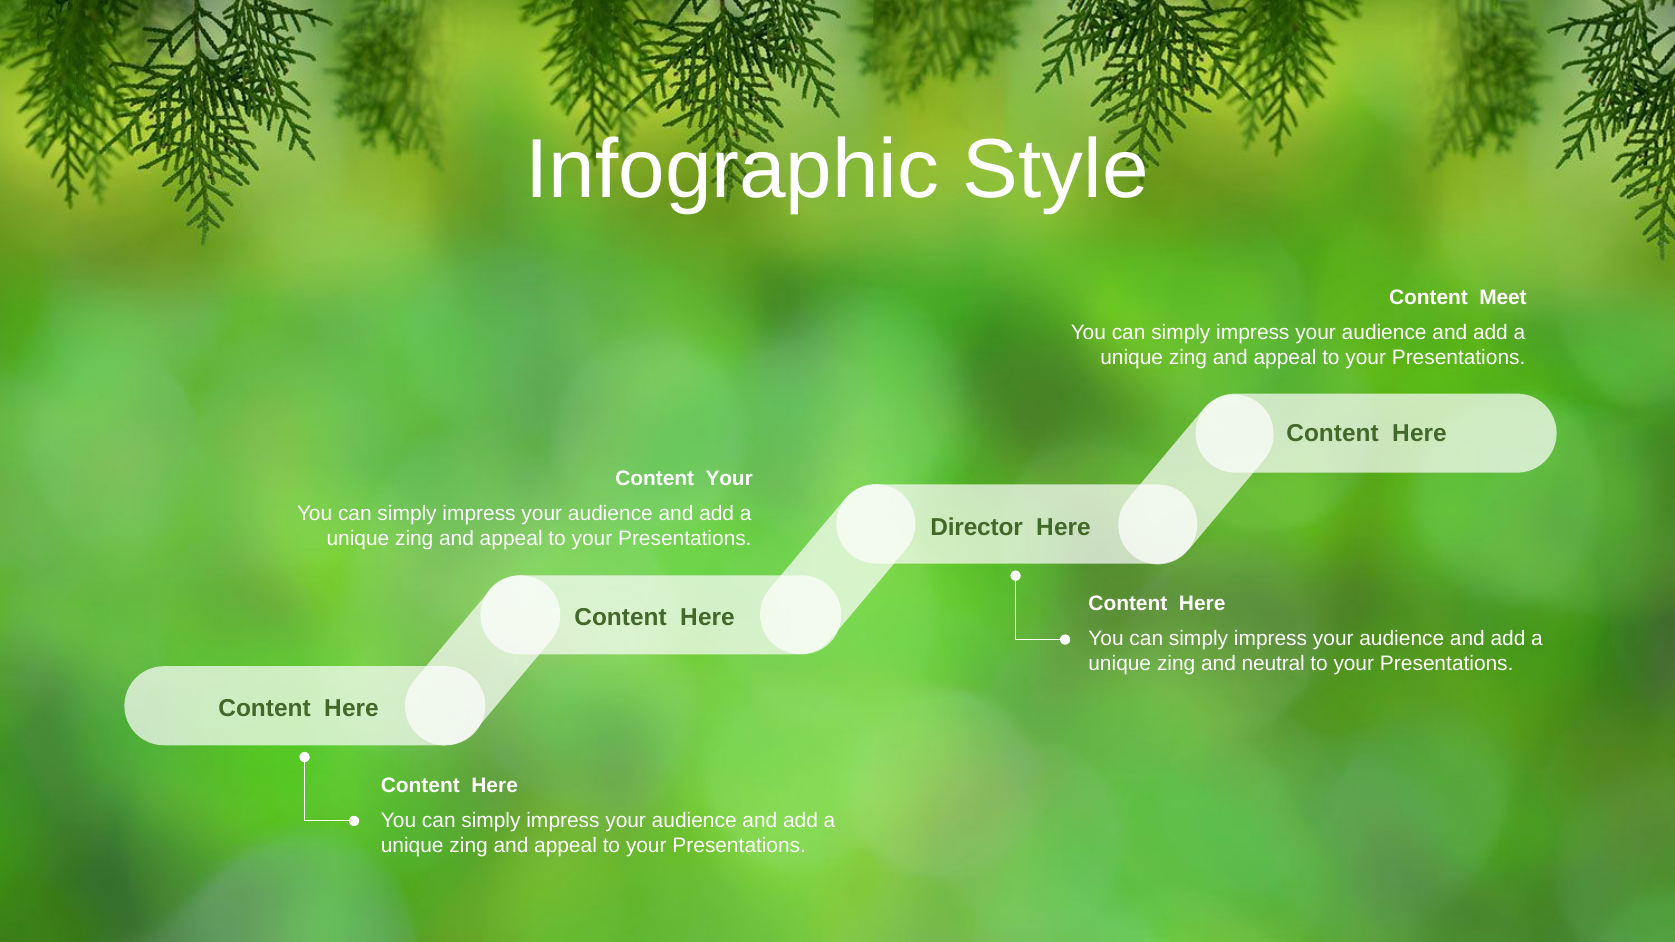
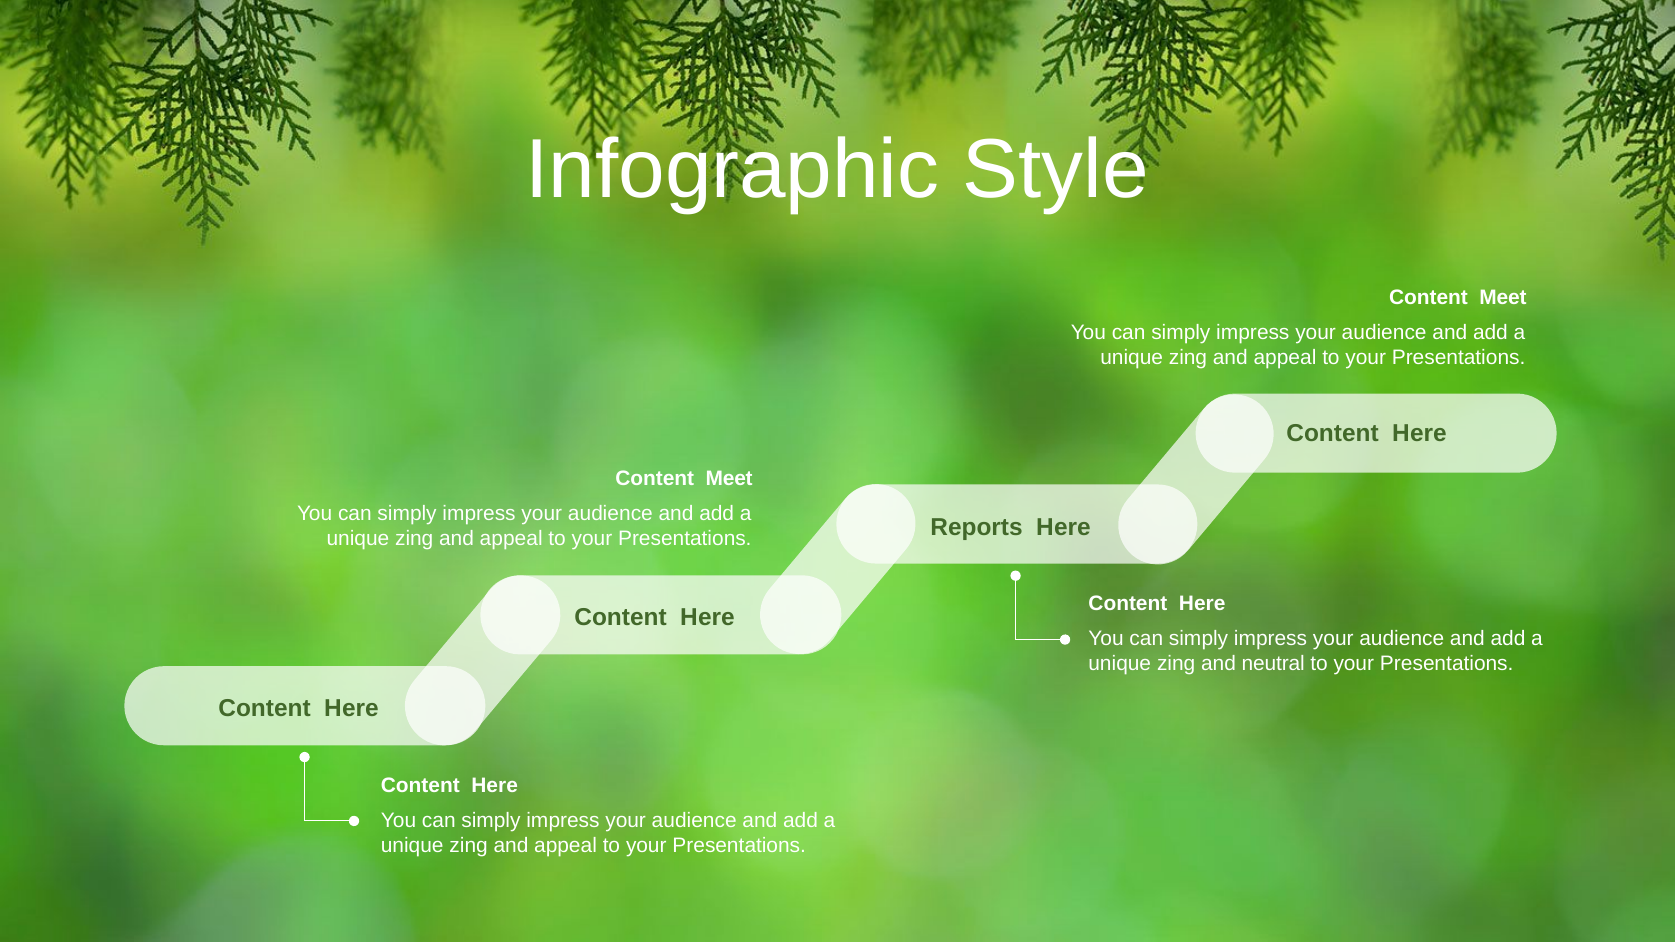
Your at (729, 479): Your -> Meet
Director: Director -> Reports
